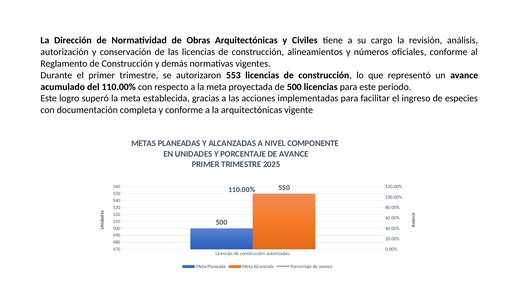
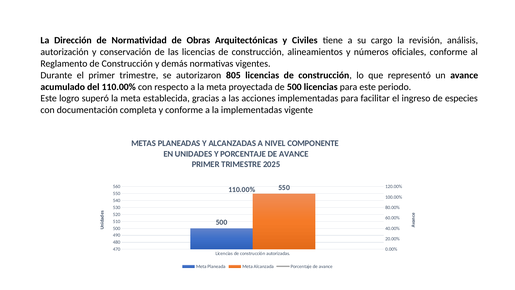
553: 553 -> 805
la arquitectónicas: arquitectónicas -> implementadas
